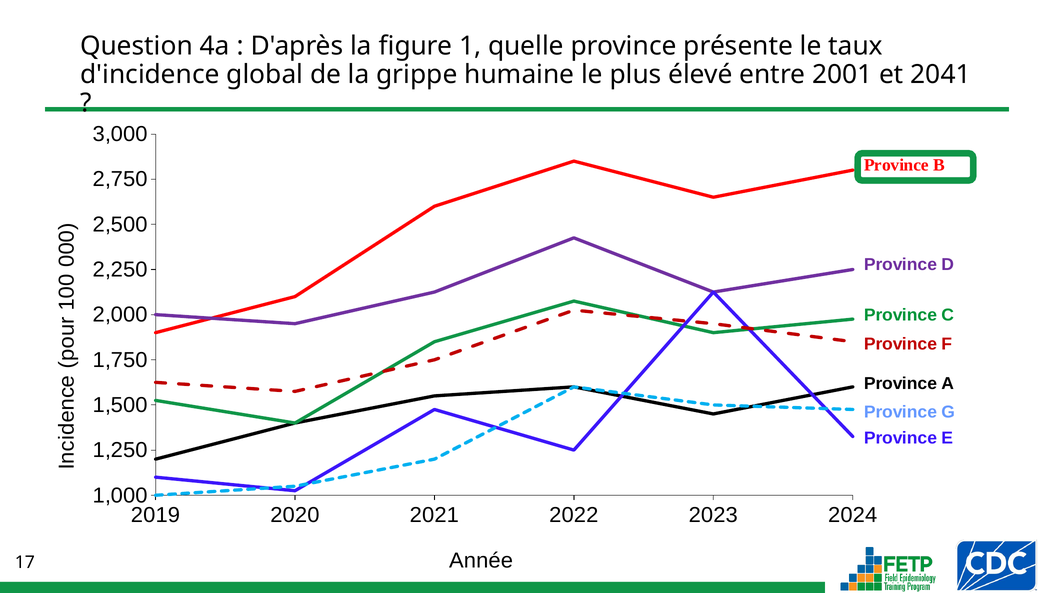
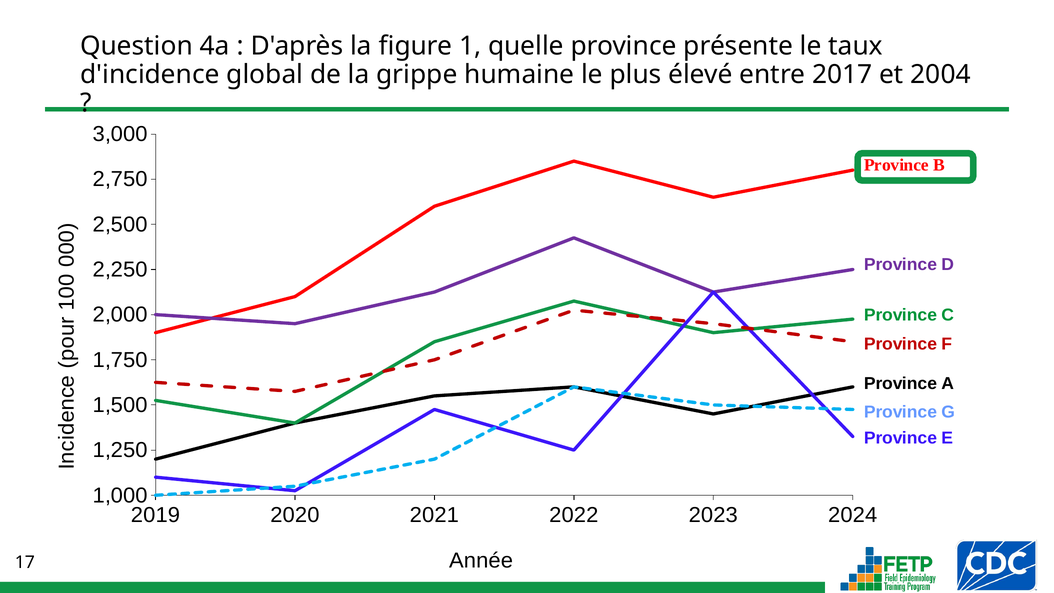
2001: 2001 -> 2017
2041: 2041 -> 2004
